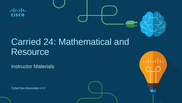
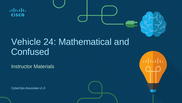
Carried: Carried -> Vehicle
Resource: Resource -> Confused
